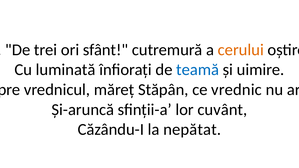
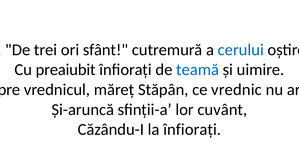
cerului colour: orange -> blue
luminată: luminată -> preaiubit
la nepătat: nepătat -> înfiorați
